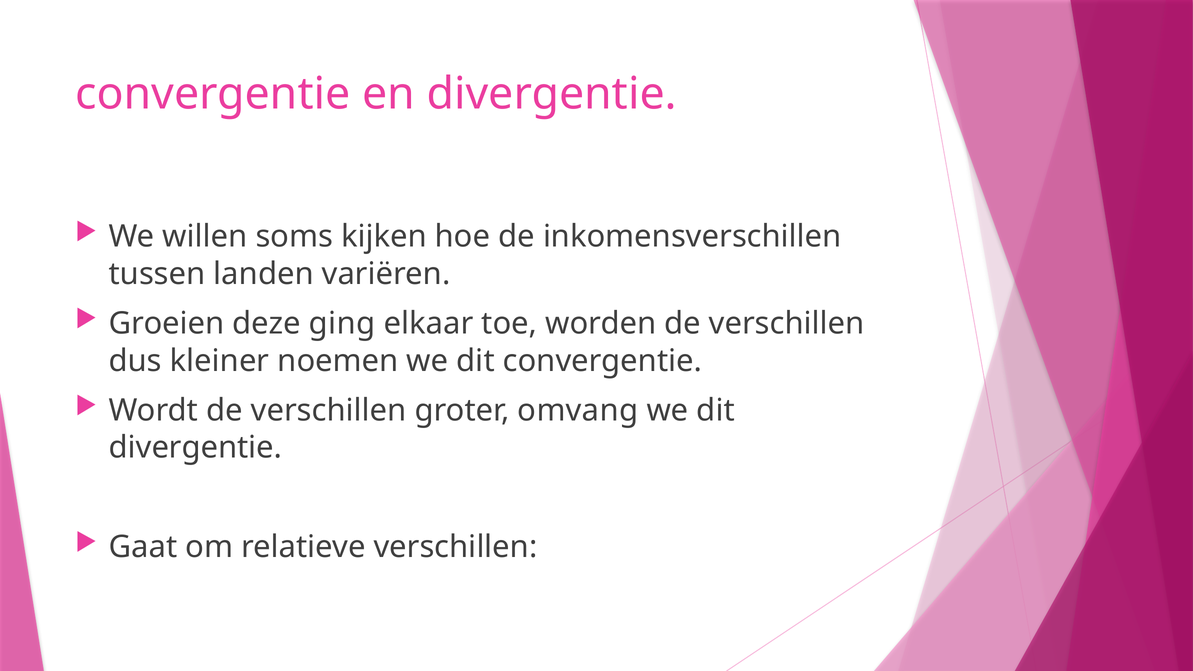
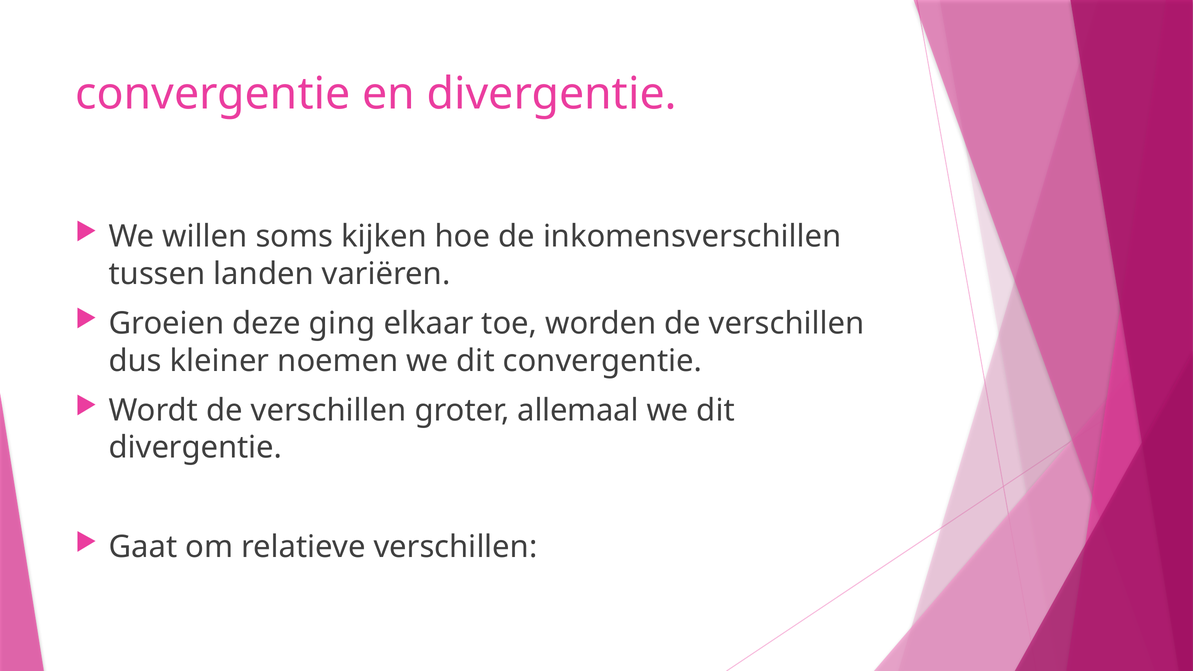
omvang: omvang -> allemaal
